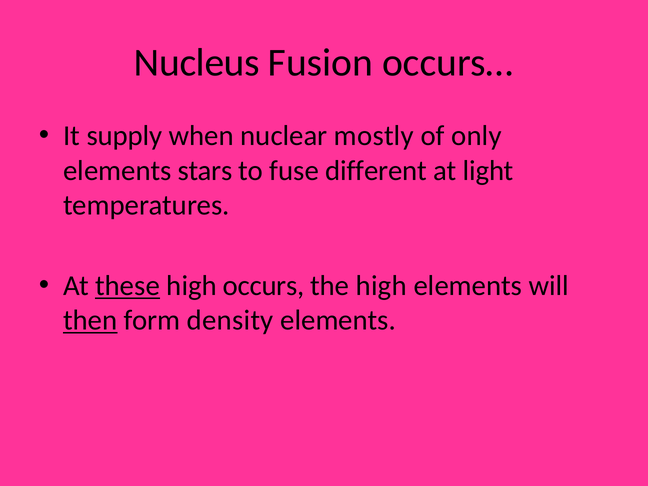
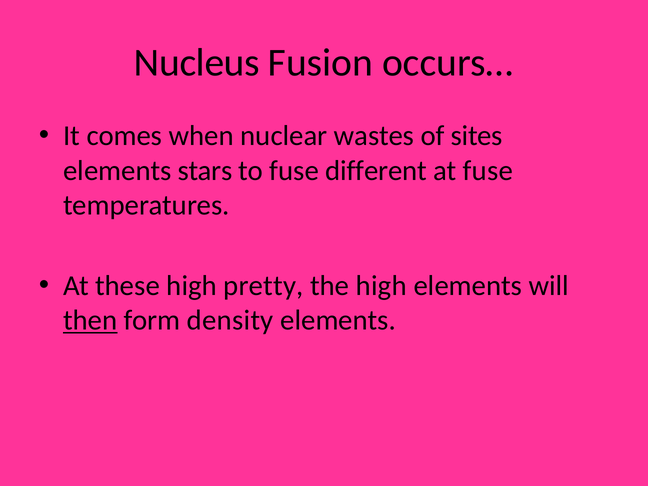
supply: supply -> comes
mostly: mostly -> wastes
only: only -> sites
at light: light -> fuse
these underline: present -> none
occurs: occurs -> pretty
